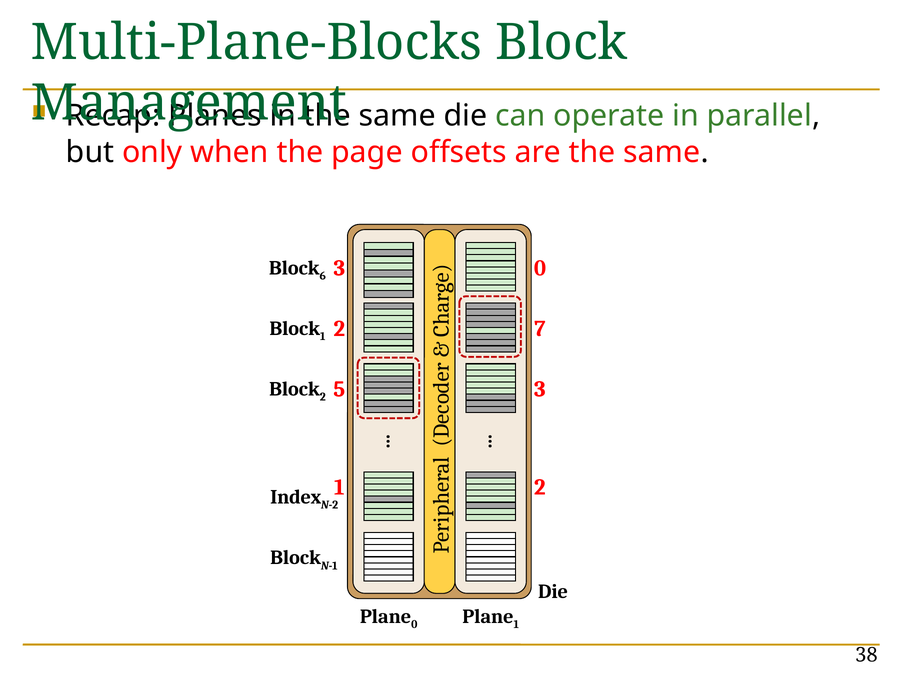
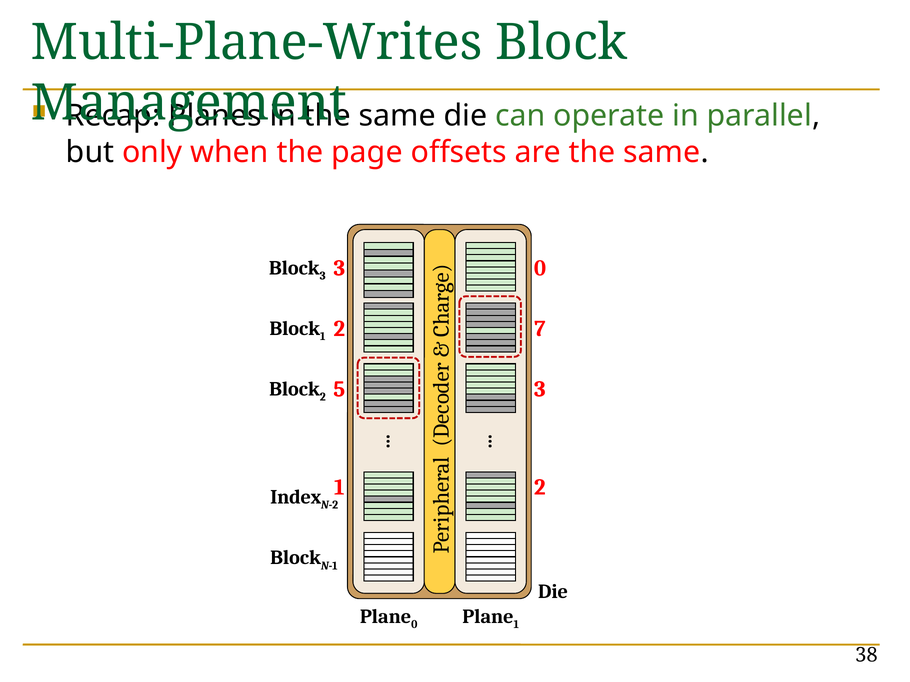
Multi-Plane-Blocks: Multi-Plane-Blocks -> Multi-Plane-Writes
Block 6: 6 -> 3
